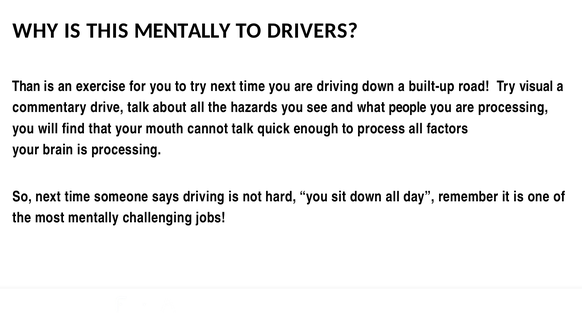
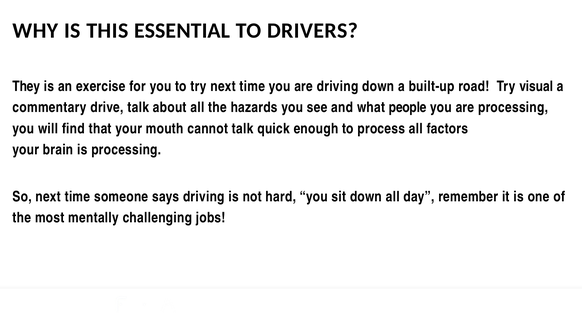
THIS MENTALLY: MENTALLY -> ESSENTIAL
Than: Than -> They
